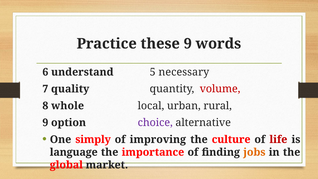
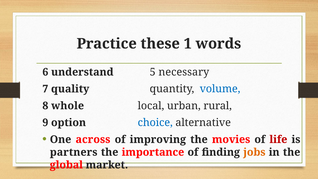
these 9: 9 -> 1
volume colour: red -> blue
choice colour: purple -> blue
simply: simply -> across
culture: culture -> movies
language: language -> partners
